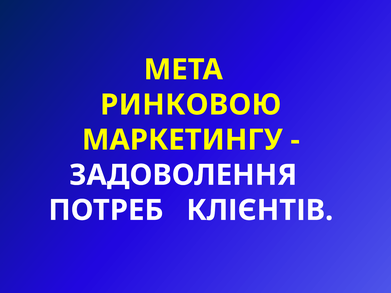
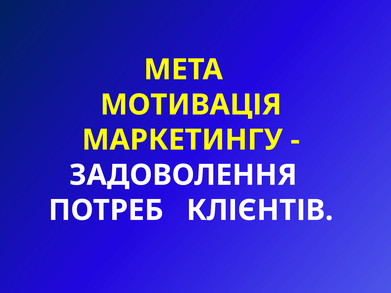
РИНКОВОЮ: РИНКОВОЮ -> МОТИВАЦІЯ
